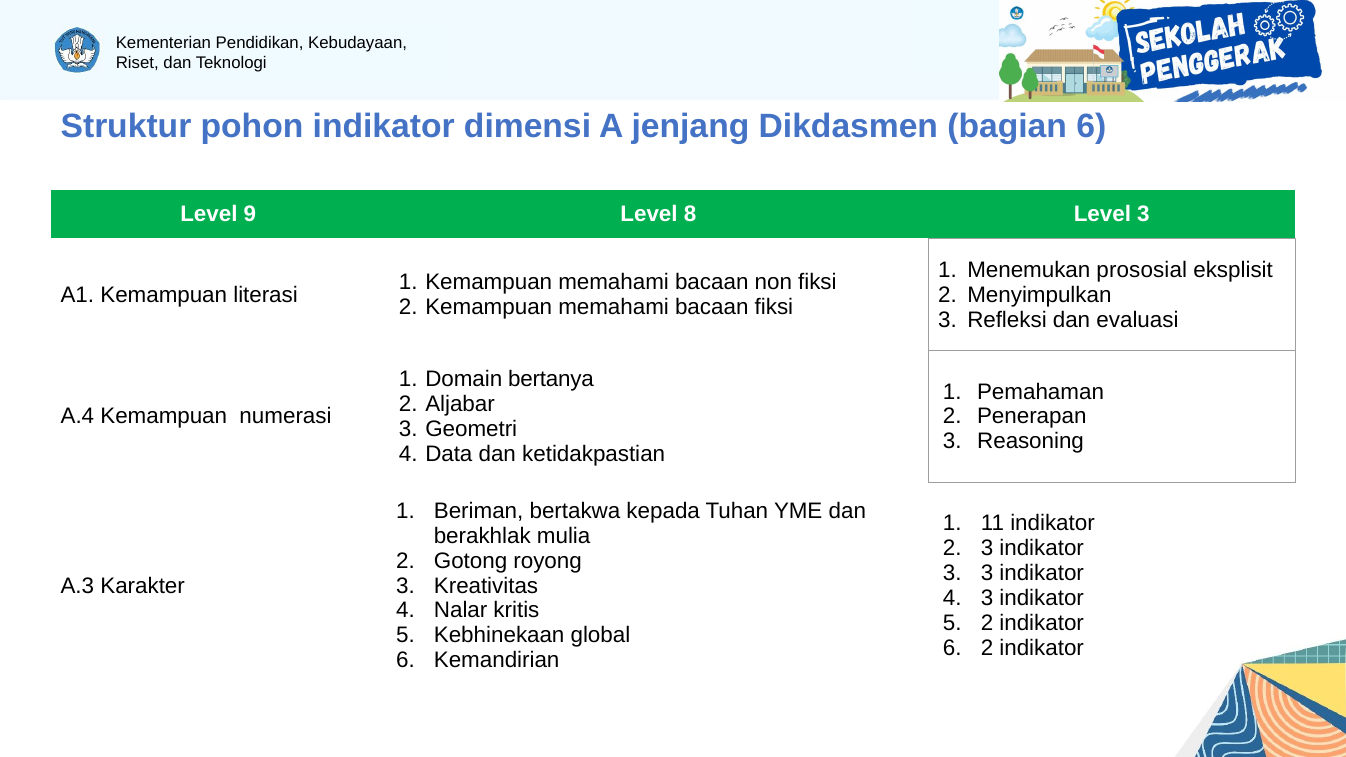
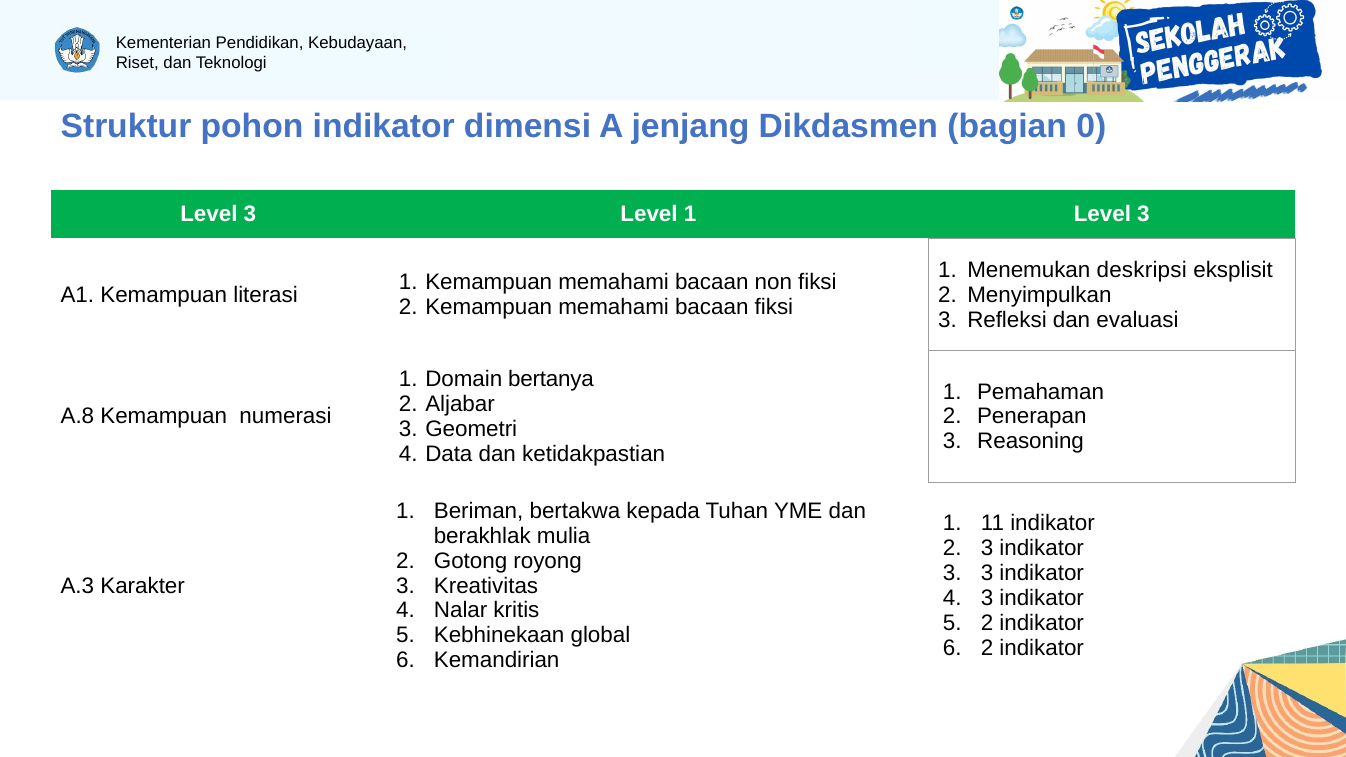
bagian 6: 6 -> 0
9 at (250, 214): 9 -> 3
Level 8: 8 -> 1
prososial: prososial -> deskripsi
A.4: A.4 -> A.8
